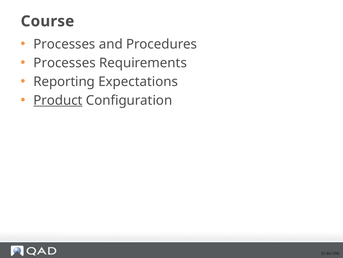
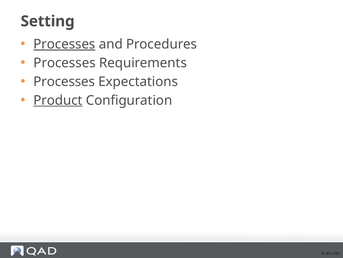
Course: Course -> Setting
Processes at (64, 44) underline: none -> present
Reporting at (64, 81): Reporting -> Processes
